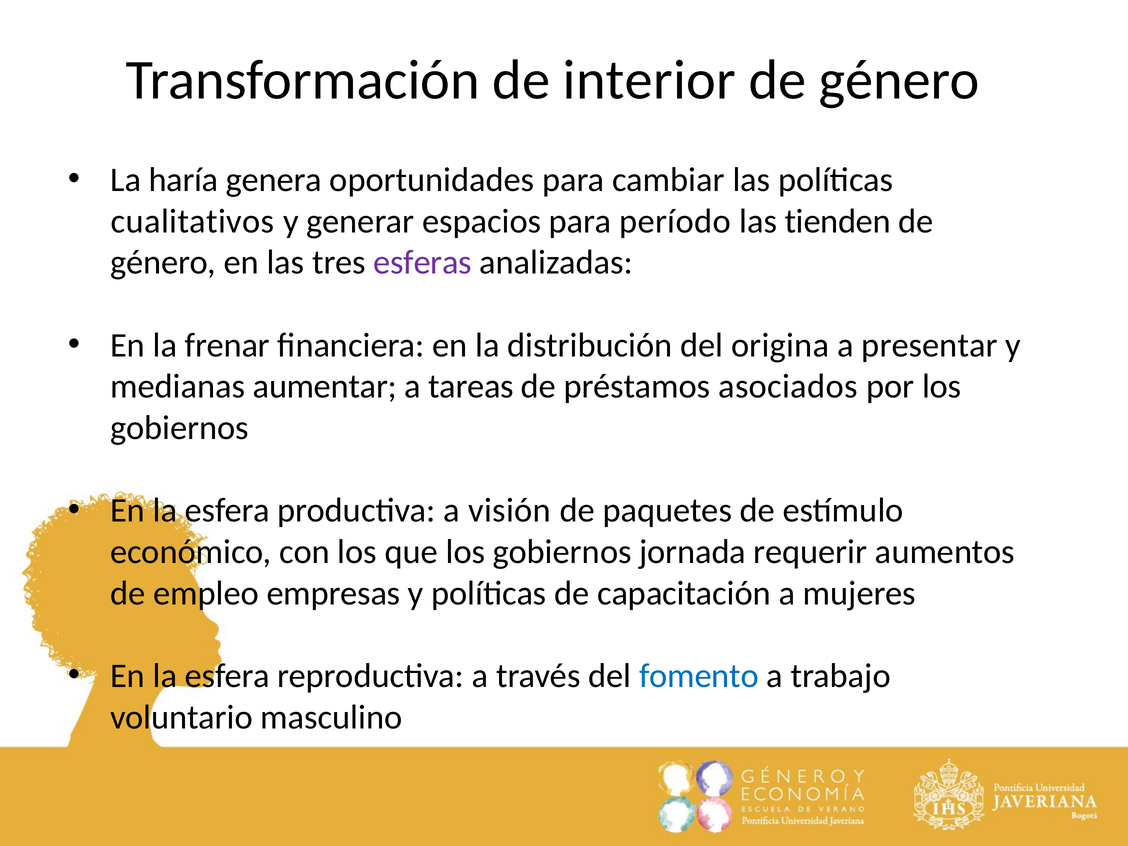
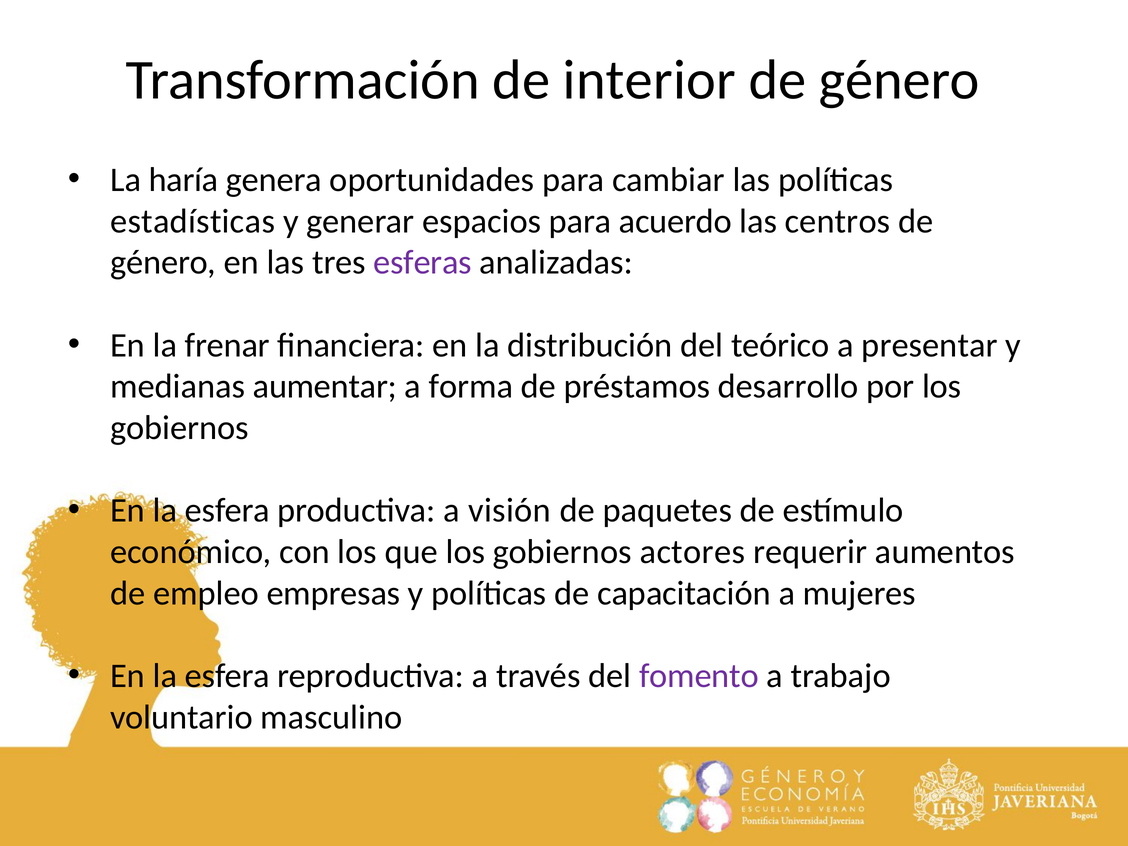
cualitativos: cualitativos -> estadísticas
período: período -> acuerdo
tienden: tienden -> centros
origina: origina -> teórico
tareas: tareas -> forma
asociados: asociados -> desarrollo
jornada: jornada -> actores
fomento colour: blue -> purple
